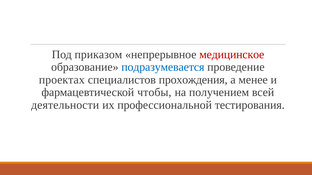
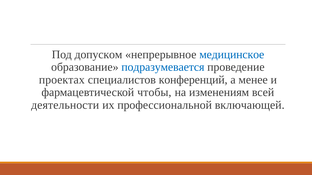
приказом: приказом -> допуском
медицинское colour: red -> blue
прохождения: прохождения -> конференций
получением: получением -> изменениям
тестирования: тестирования -> включающей
